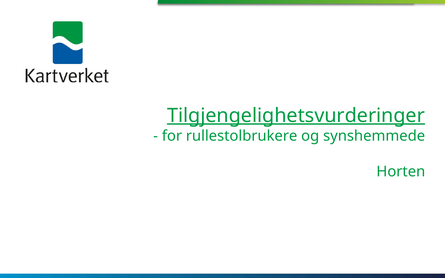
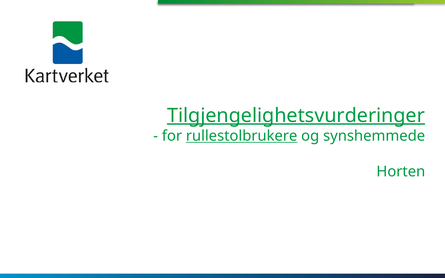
rullestolbrukere underline: none -> present
